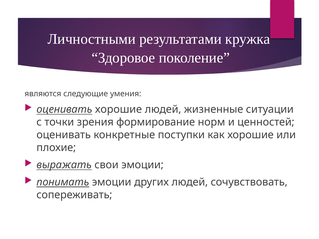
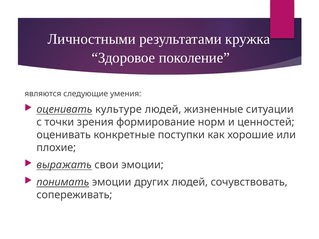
оценивать хорошие: хорошие -> культуре
